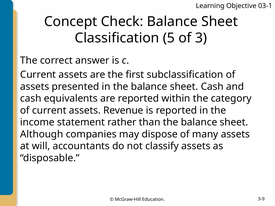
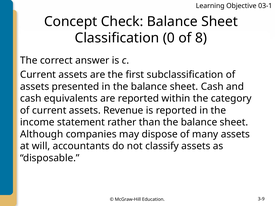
5: 5 -> 0
3: 3 -> 8
